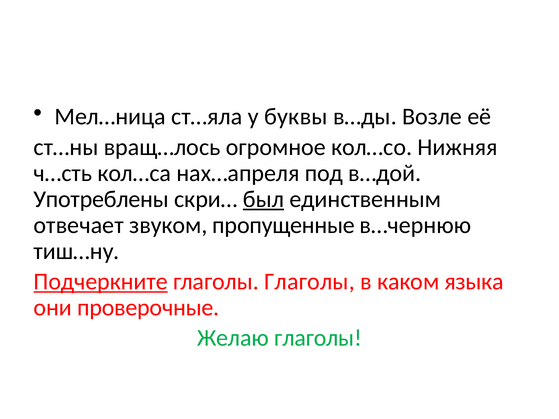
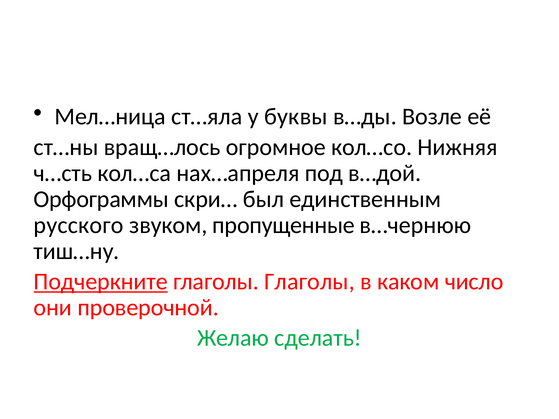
Употреблены: Употреблены -> Орфограммы
был underline: present -> none
отвечает: отвечает -> русского
языка: языка -> число
проверочные: проверочные -> проверочной
Желаю глаголы: глаголы -> сделать
